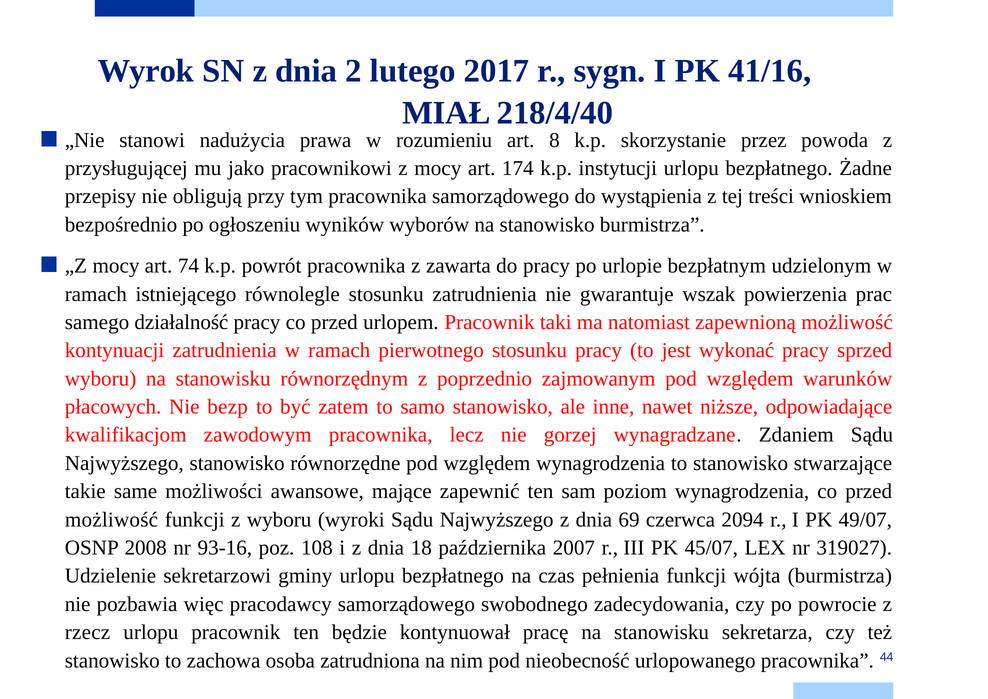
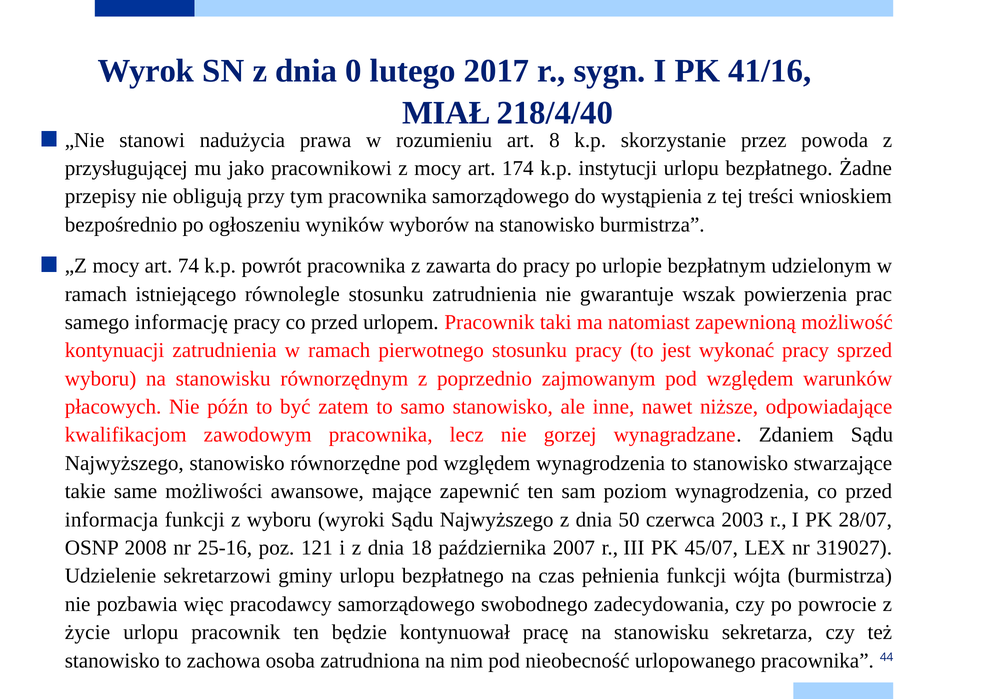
2: 2 -> 0
działalność: działalność -> informację
bezp: bezp -> późn
możliwość at (112, 519): możliwość -> informacja
69: 69 -> 50
2094: 2094 -> 2003
49/07: 49/07 -> 28/07
93-16: 93-16 -> 25-16
108: 108 -> 121
rzecz: rzecz -> życie
